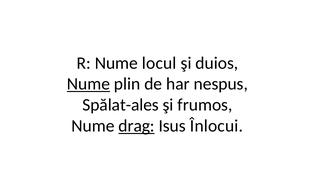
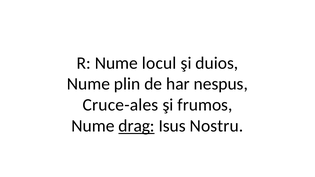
Nume at (88, 84) underline: present -> none
Spălat-ales: Spălat-ales -> Cruce-ales
Înlocui: Înlocui -> Nostru
